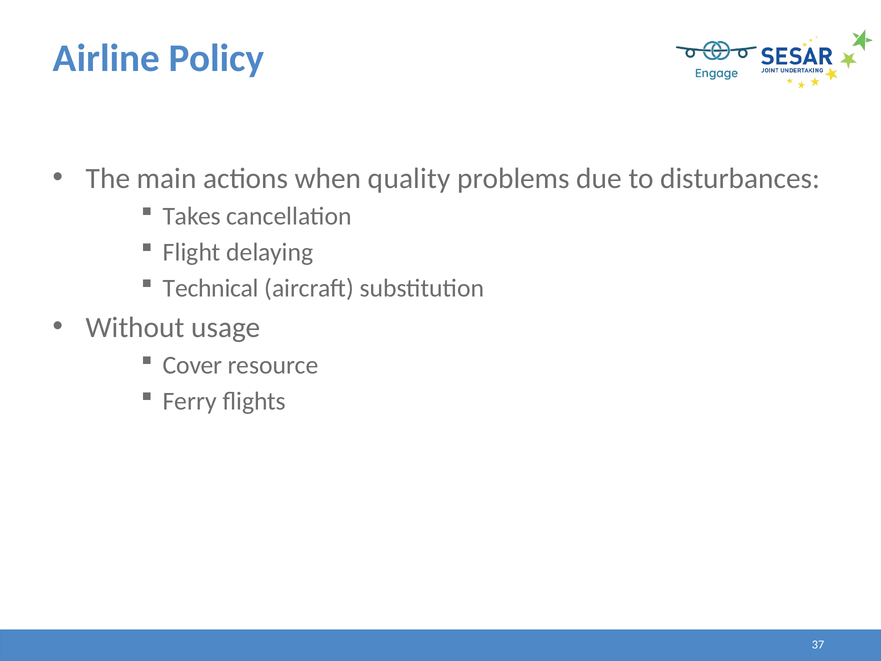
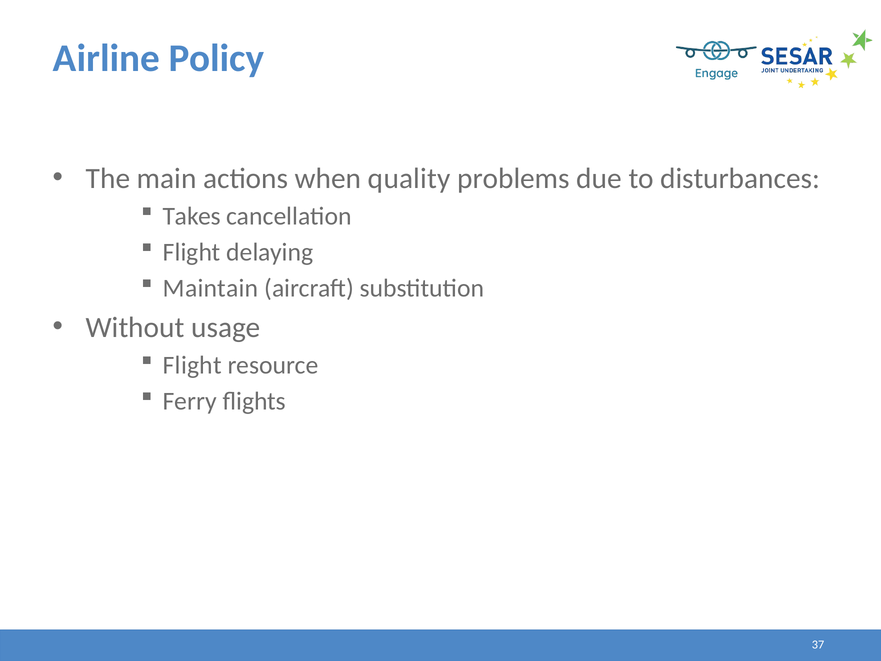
Technical: Technical -> Maintain
Cover at (193, 365): Cover -> Flight
